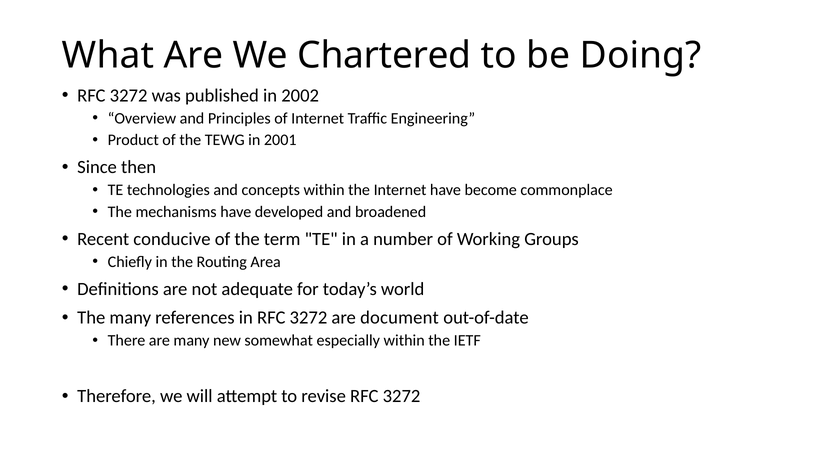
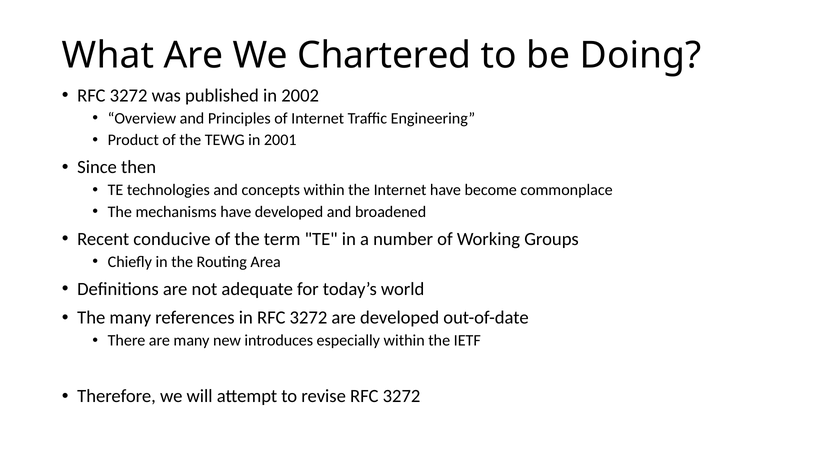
are document: document -> developed
somewhat: somewhat -> introduces
